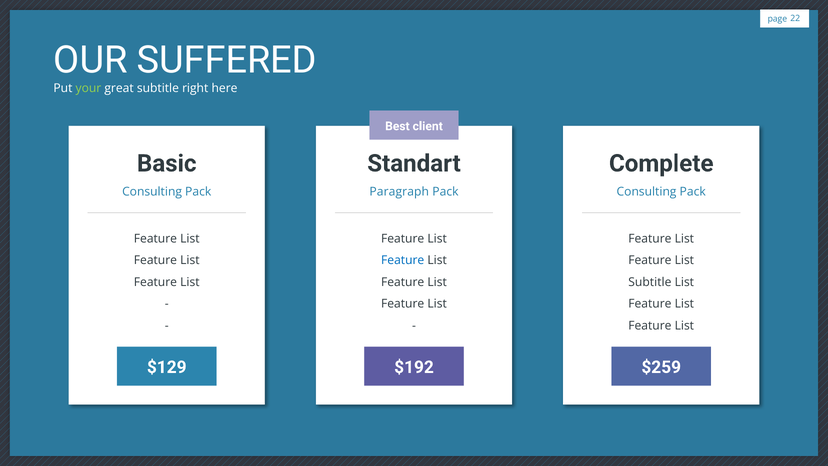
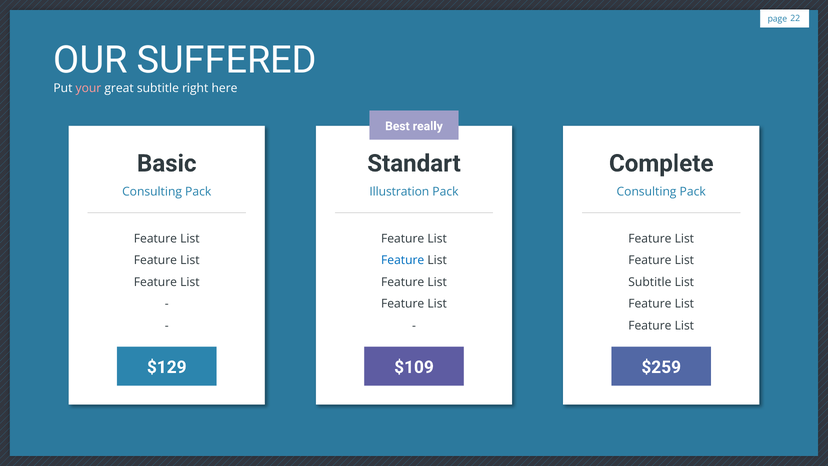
your colour: light green -> pink
client: client -> really
Paragraph: Paragraph -> Illustration
$192: $192 -> $109
